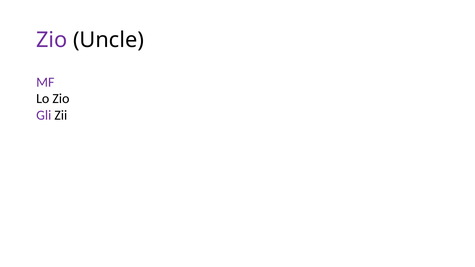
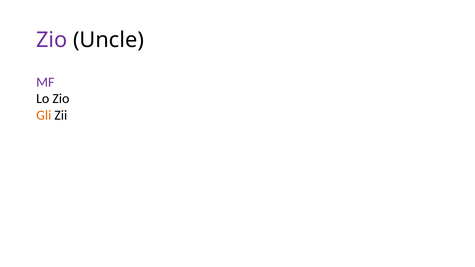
Gli colour: purple -> orange
